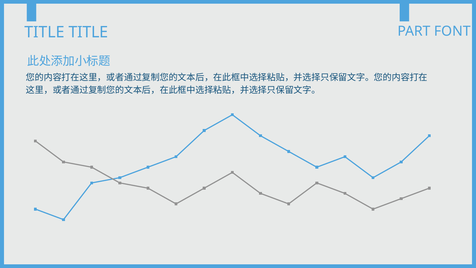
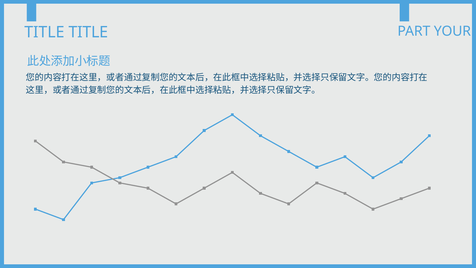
FONT: FONT -> YOUR
